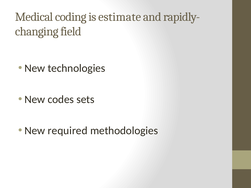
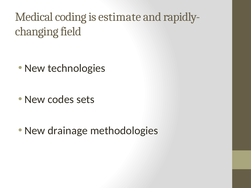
required: required -> drainage
